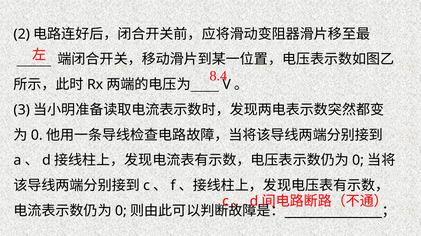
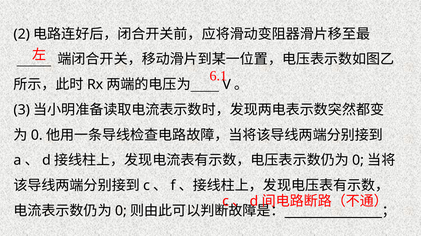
8.4: 8.4 -> 6.1
